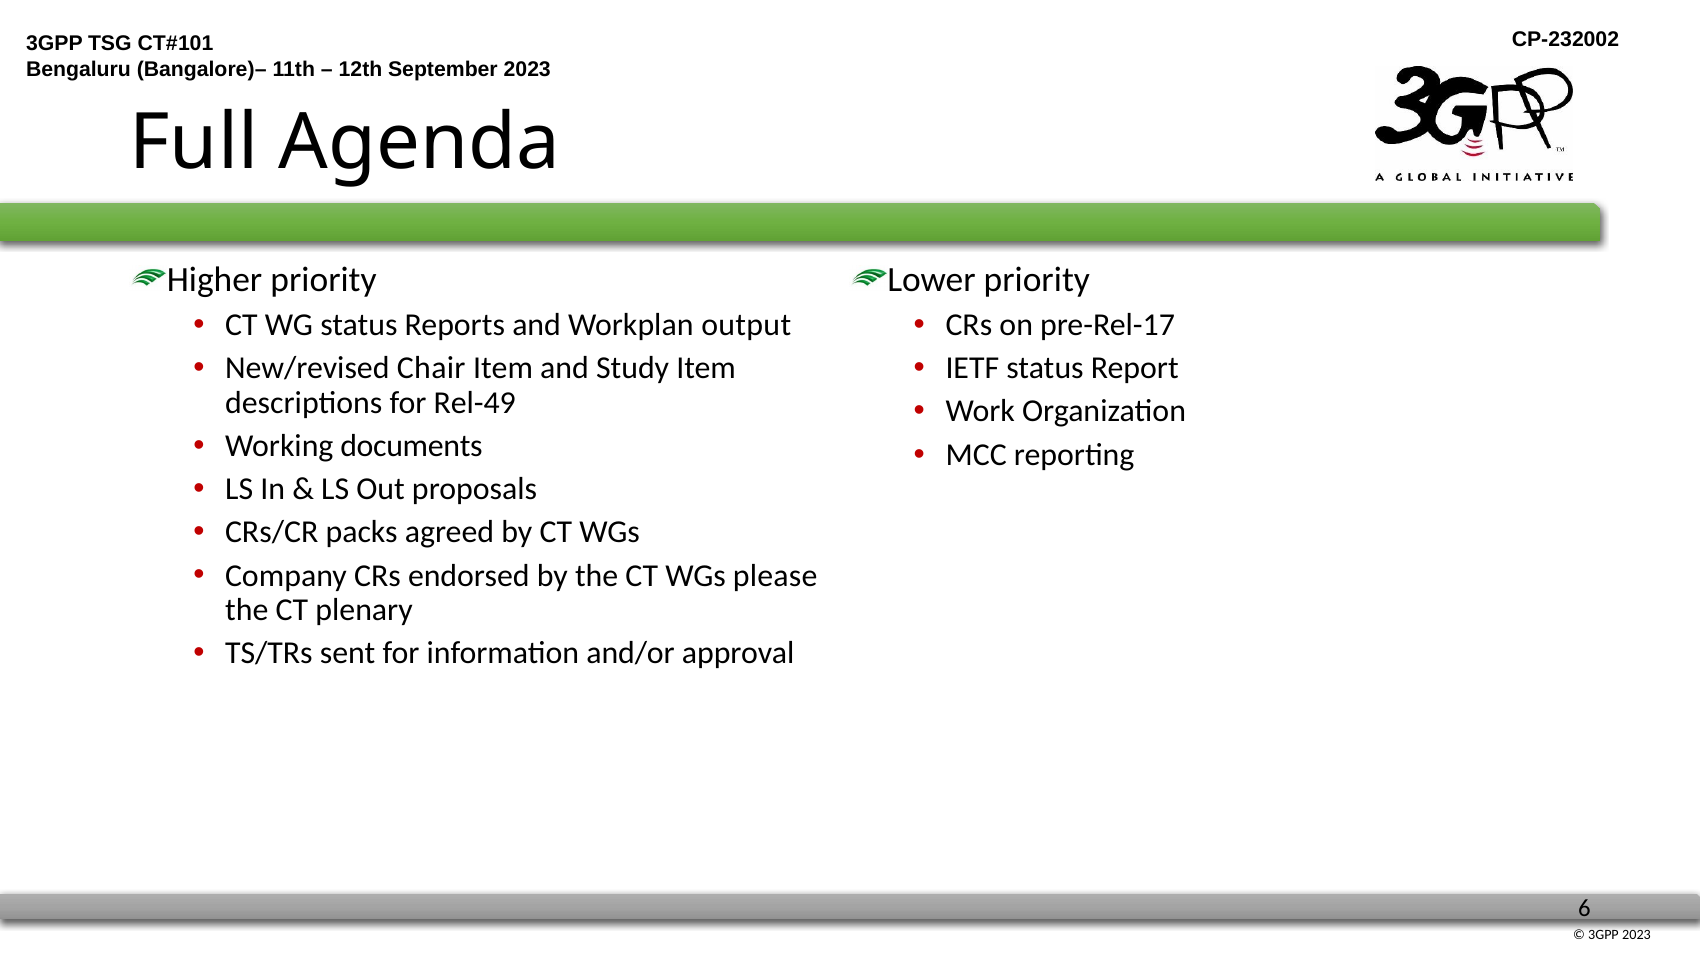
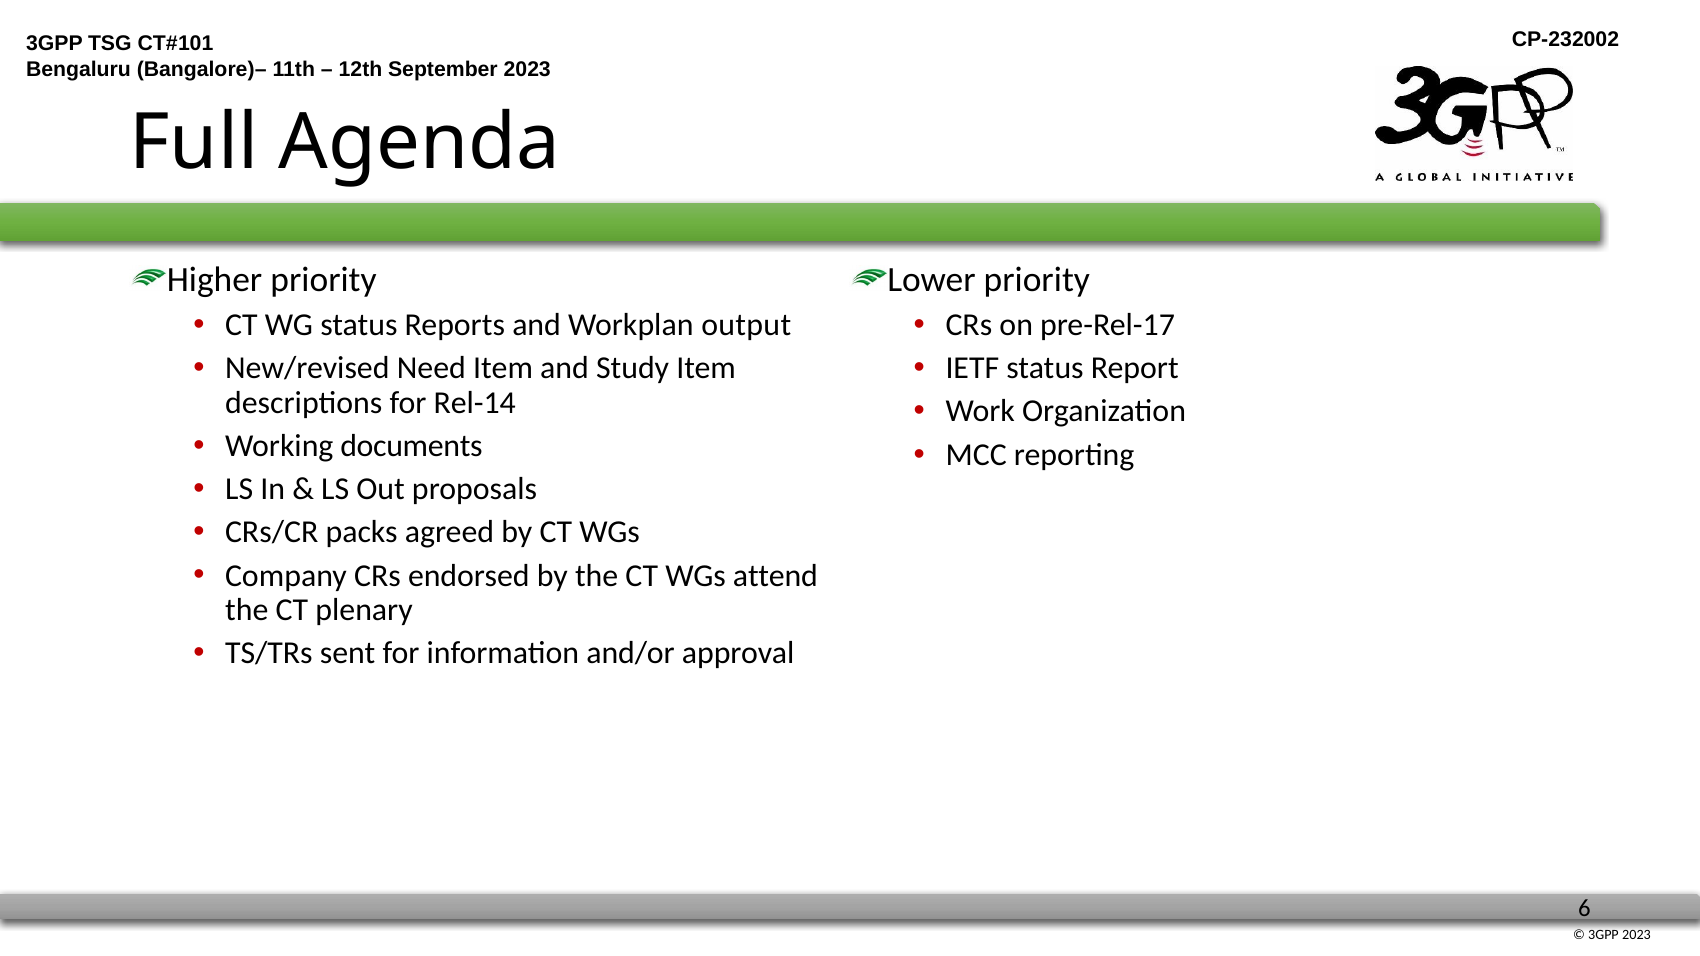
Chair: Chair -> Need
Rel-49: Rel-49 -> Rel-14
please: please -> attend
